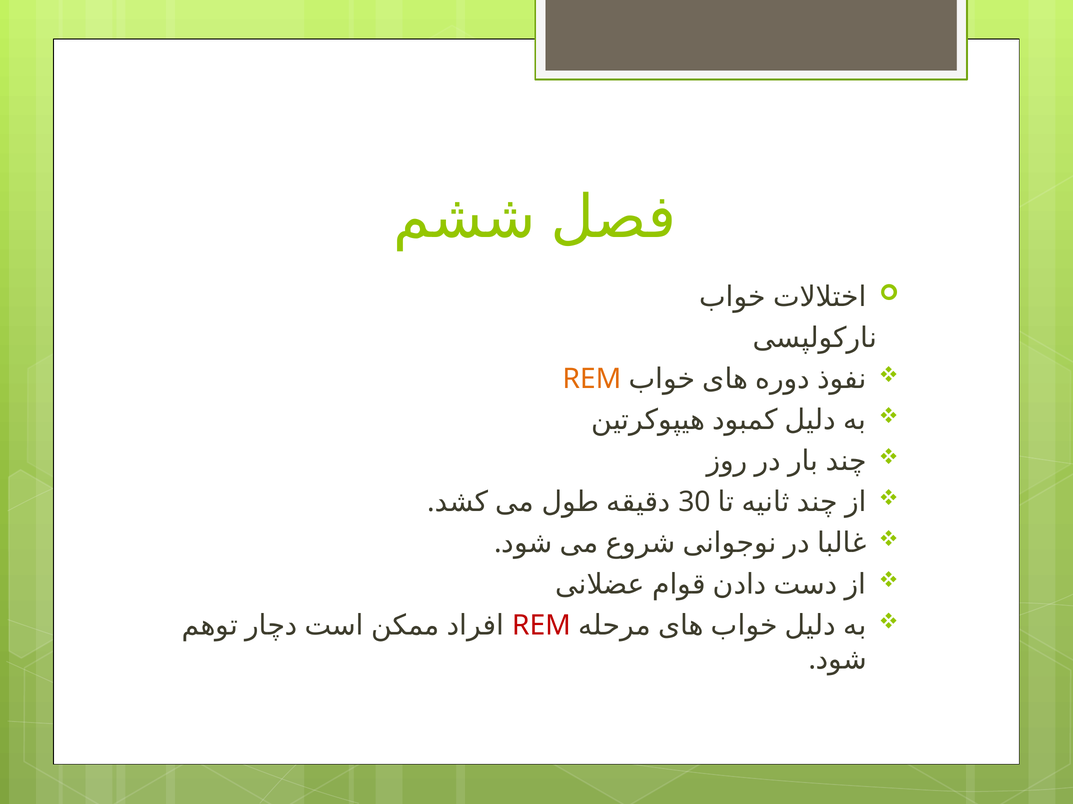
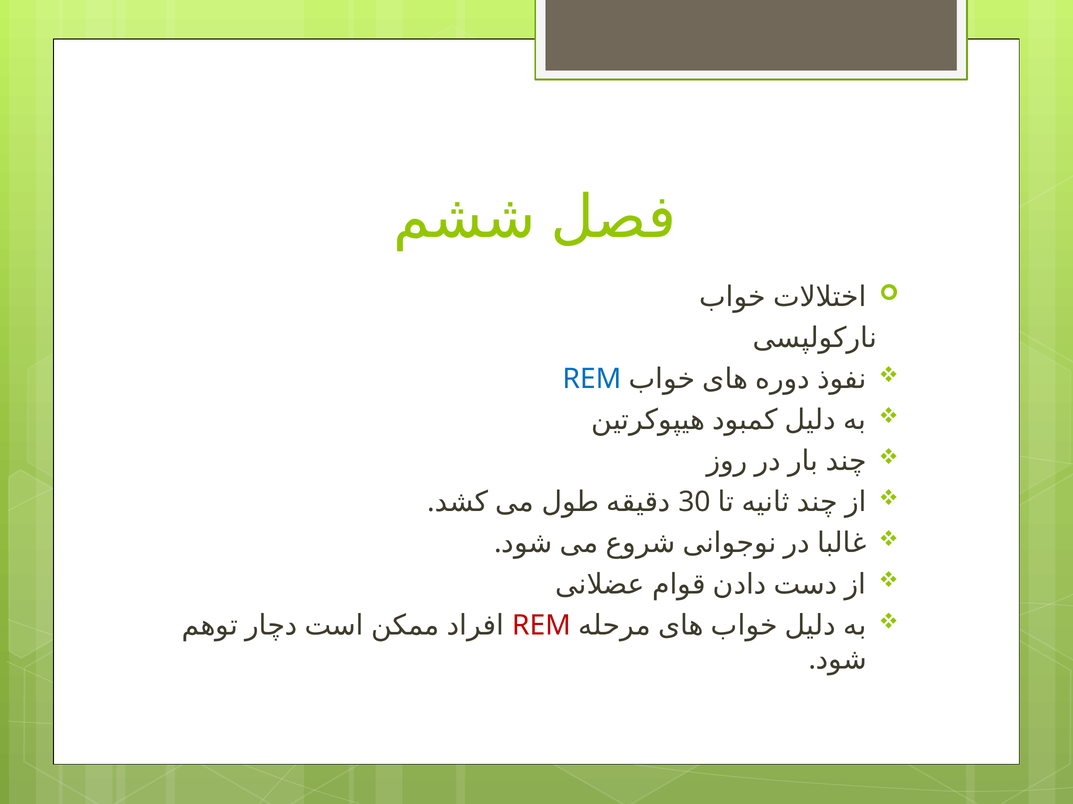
REM at (592, 379) colour: orange -> blue
